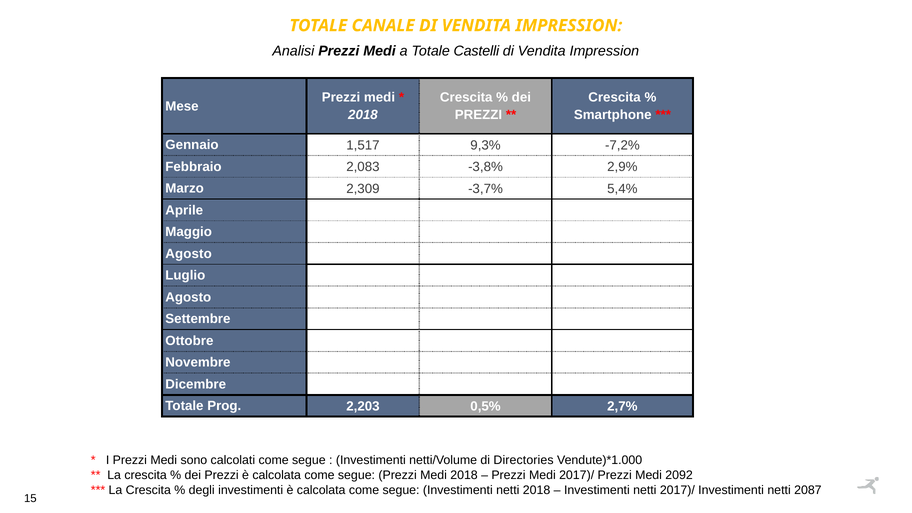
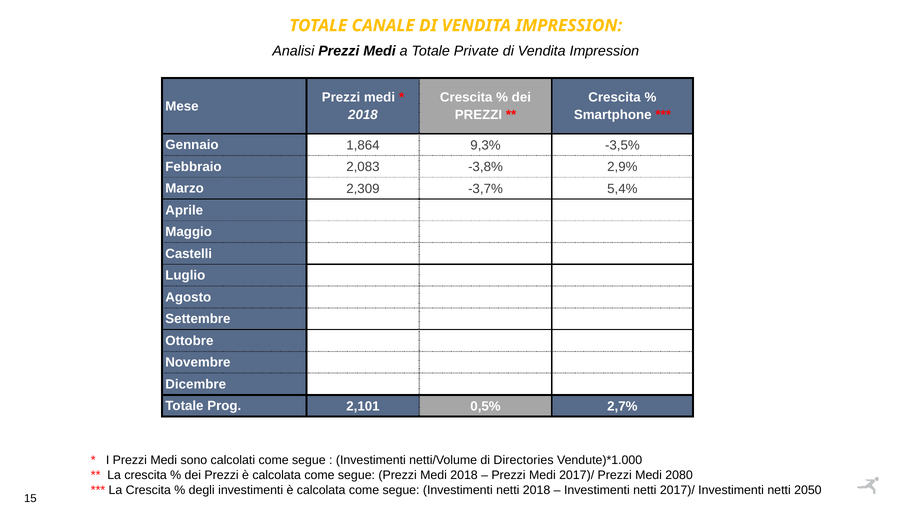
Castelli: Castelli -> Private
1,517: 1,517 -> 1,864
-7,2%: -7,2% -> -3,5%
Agosto at (189, 254): Agosto -> Castelli
2,203: 2,203 -> 2,101
2092: 2092 -> 2080
2087: 2087 -> 2050
